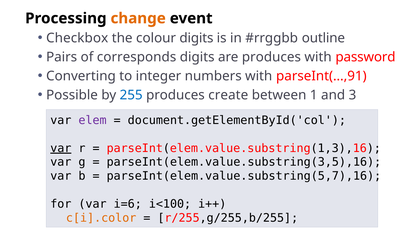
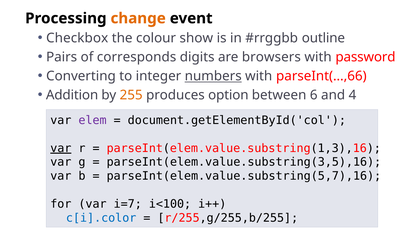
colour digits: digits -> show
are produces: produces -> browsers
numbers underline: none -> present
parseInt(…,91: parseInt(…,91 -> parseInt(…,66
Possible: Possible -> Addition
255 colour: blue -> orange
create: create -> option
1: 1 -> 6
3: 3 -> 4
i=6: i=6 -> i=7
c[i].color colour: orange -> blue
